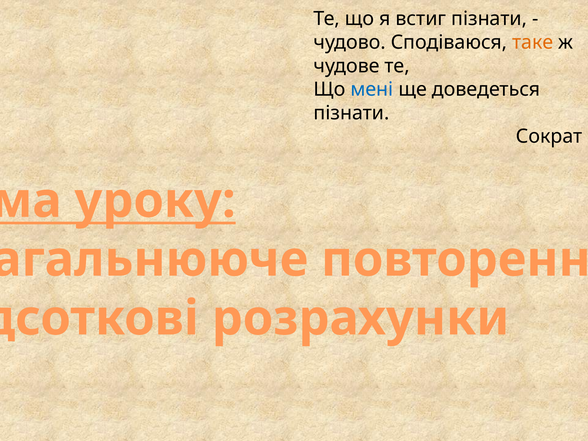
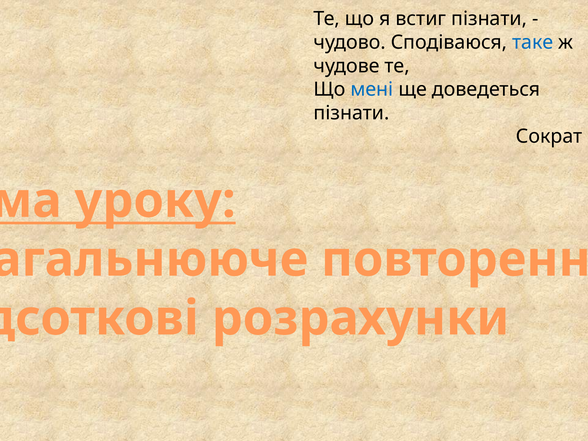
таке colour: orange -> blue
